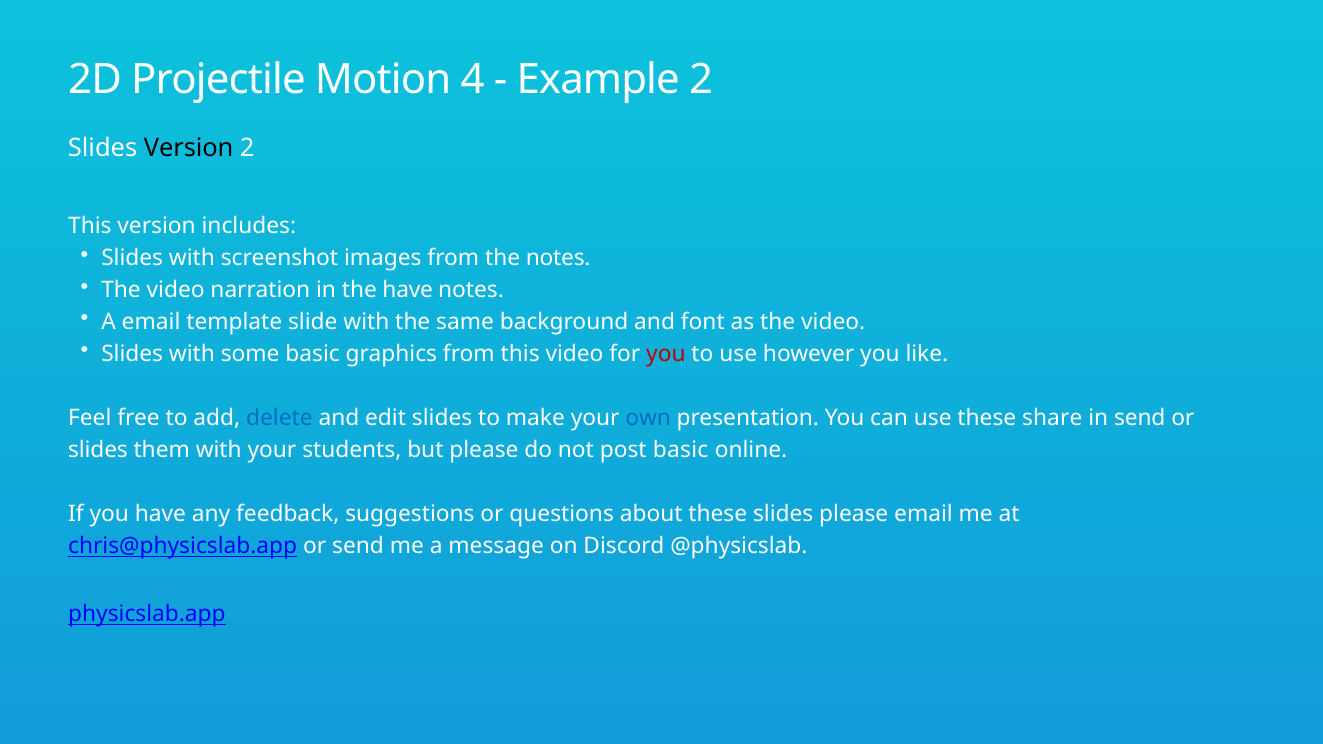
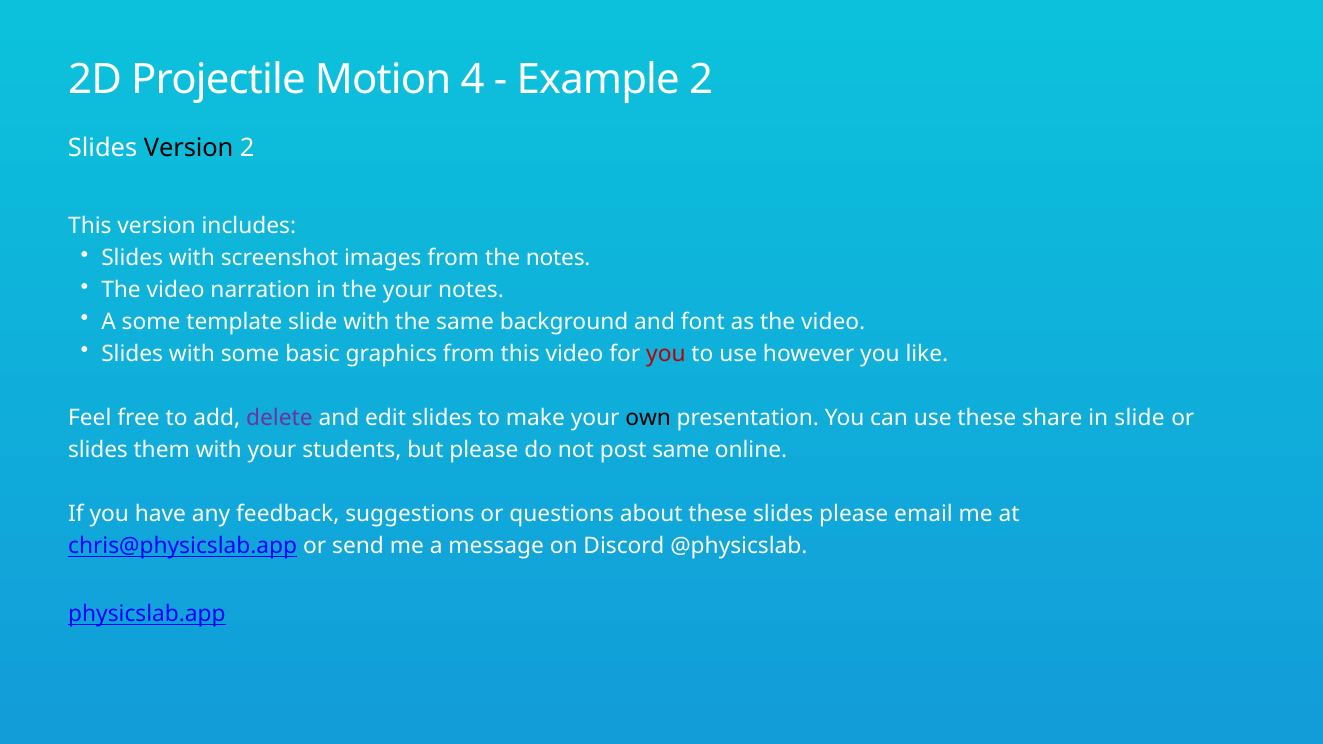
the have: have -> your
A email: email -> some
delete colour: blue -> purple
own colour: blue -> black
in send: send -> slide
post basic: basic -> same
